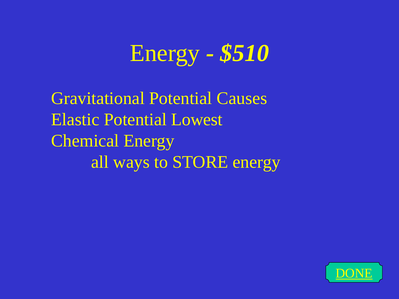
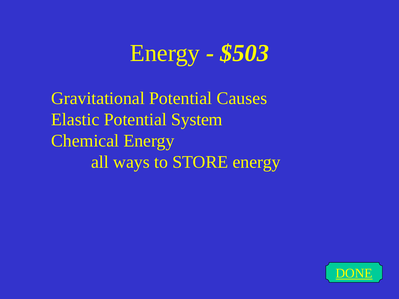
$510: $510 -> $503
Lowest: Lowest -> System
